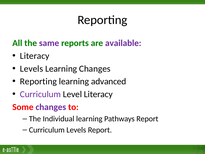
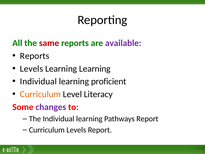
same colour: purple -> red
Literacy at (35, 56): Literacy -> Reports
Learning Changes: Changes -> Learning
Reporting at (38, 81): Reporting -> Individual
advanced: advanced -> proficient
Curriculum at (40, 94) colour: purple -> orange
